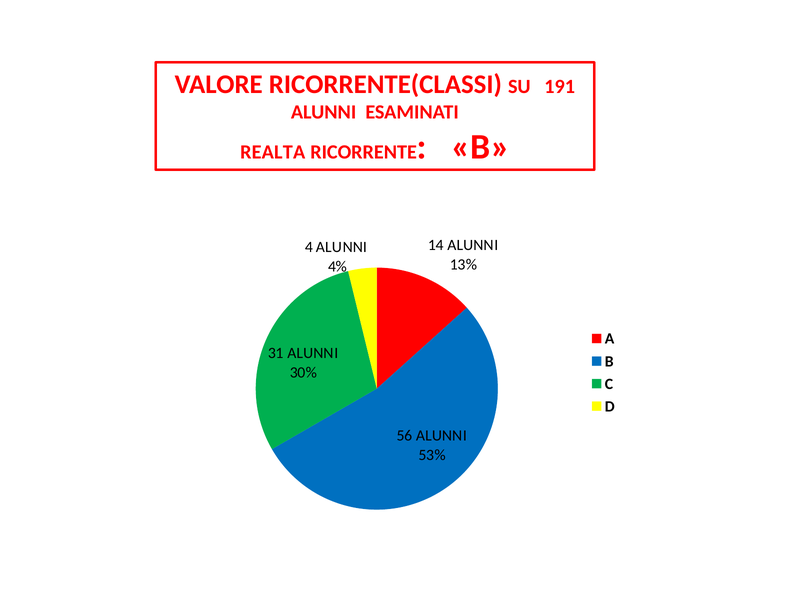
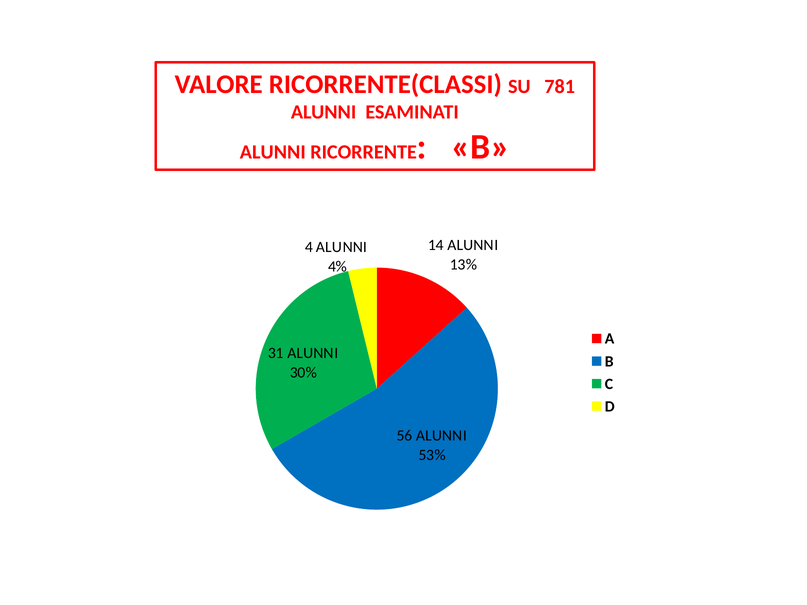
191: 191 -> 781
REALTA at (273, 152): REALTA -> ALUNNI
